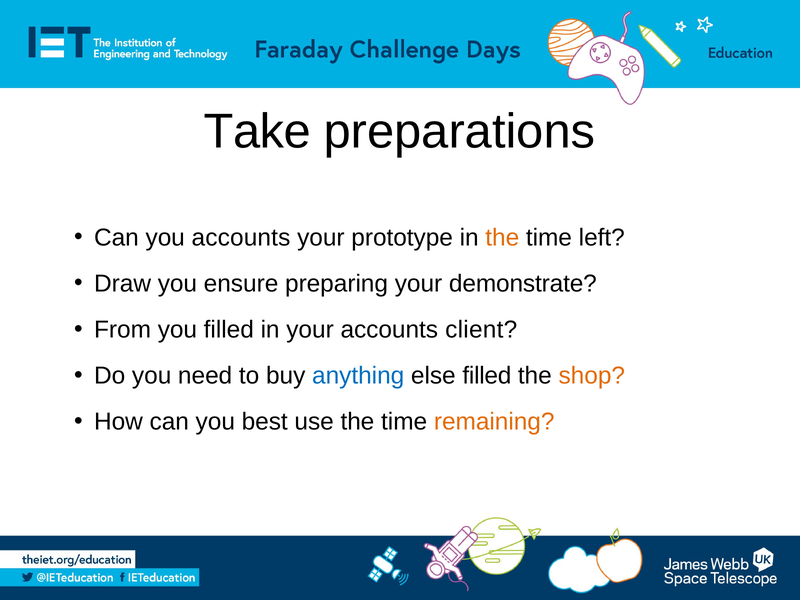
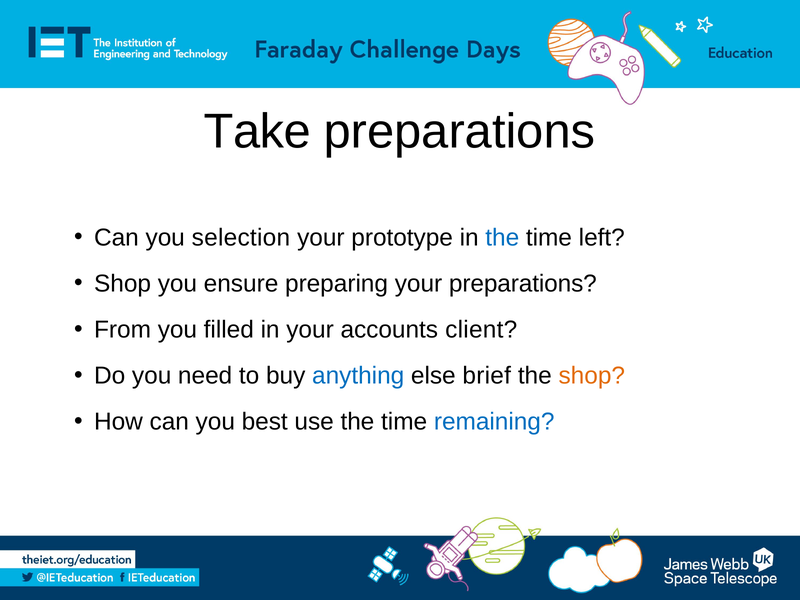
you accounts: accounts -> selection
the at (502, 238) colour: orange -> blue
Draw at (123, 284): Draw -> Shop
your demonstrate: demonstrate -> preparations
else filled: filled -> brief
remaining colour: orange -> blue
